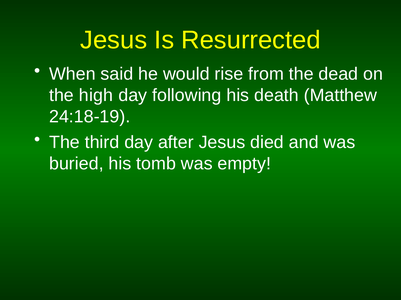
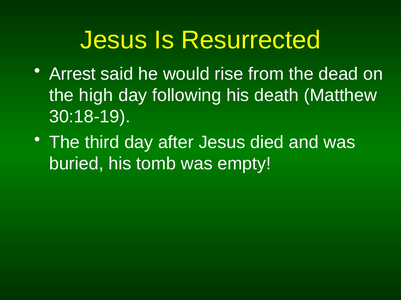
When: When -> Arrest
24:18-19: 24:18-19 -> 30:18-19
